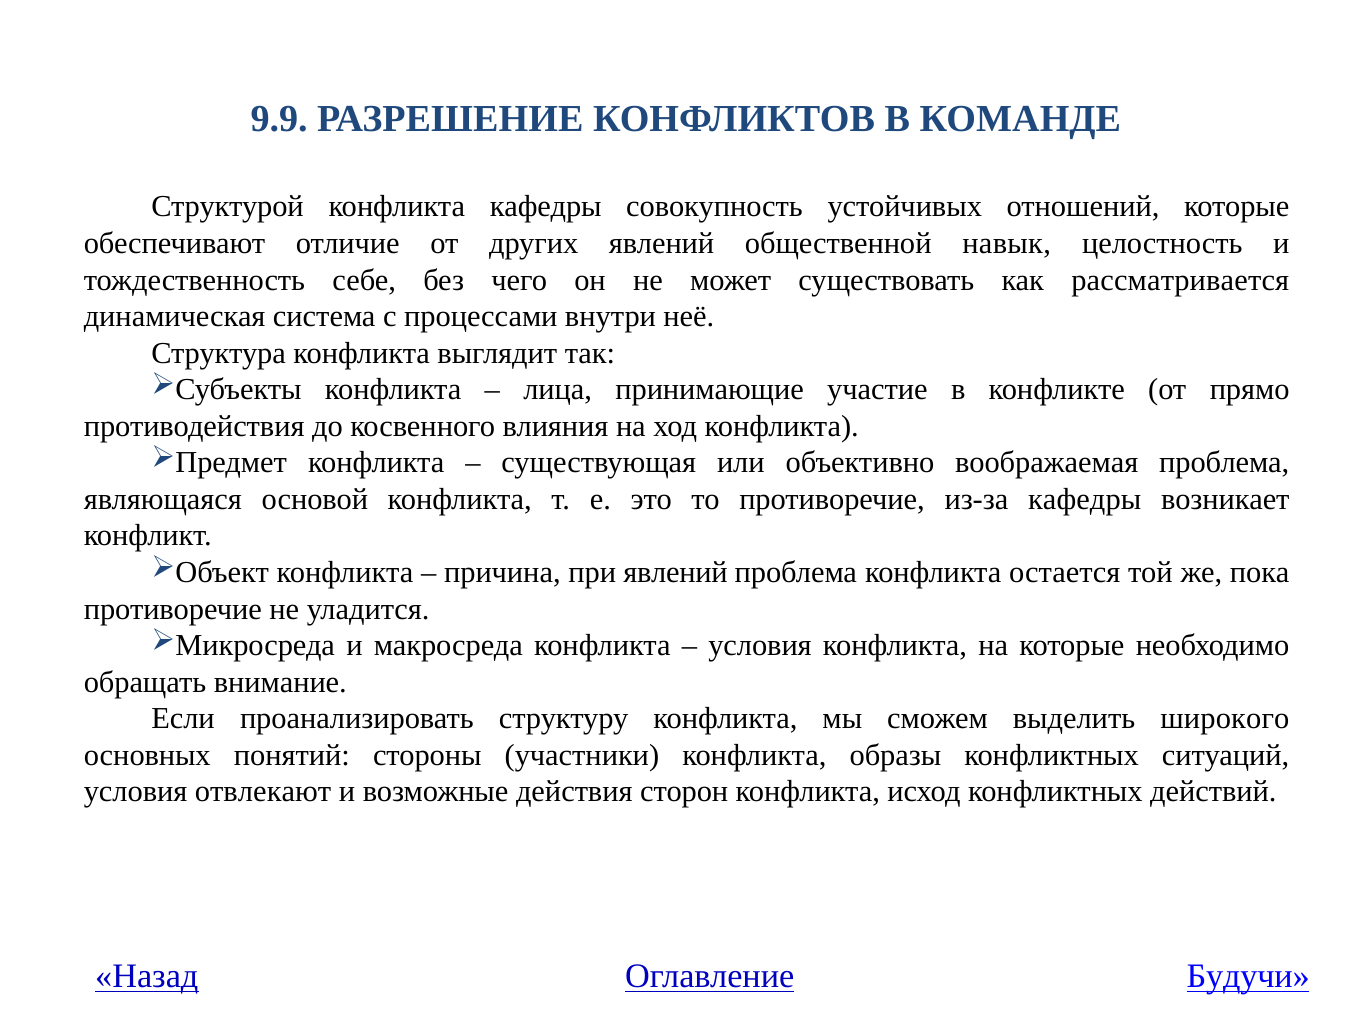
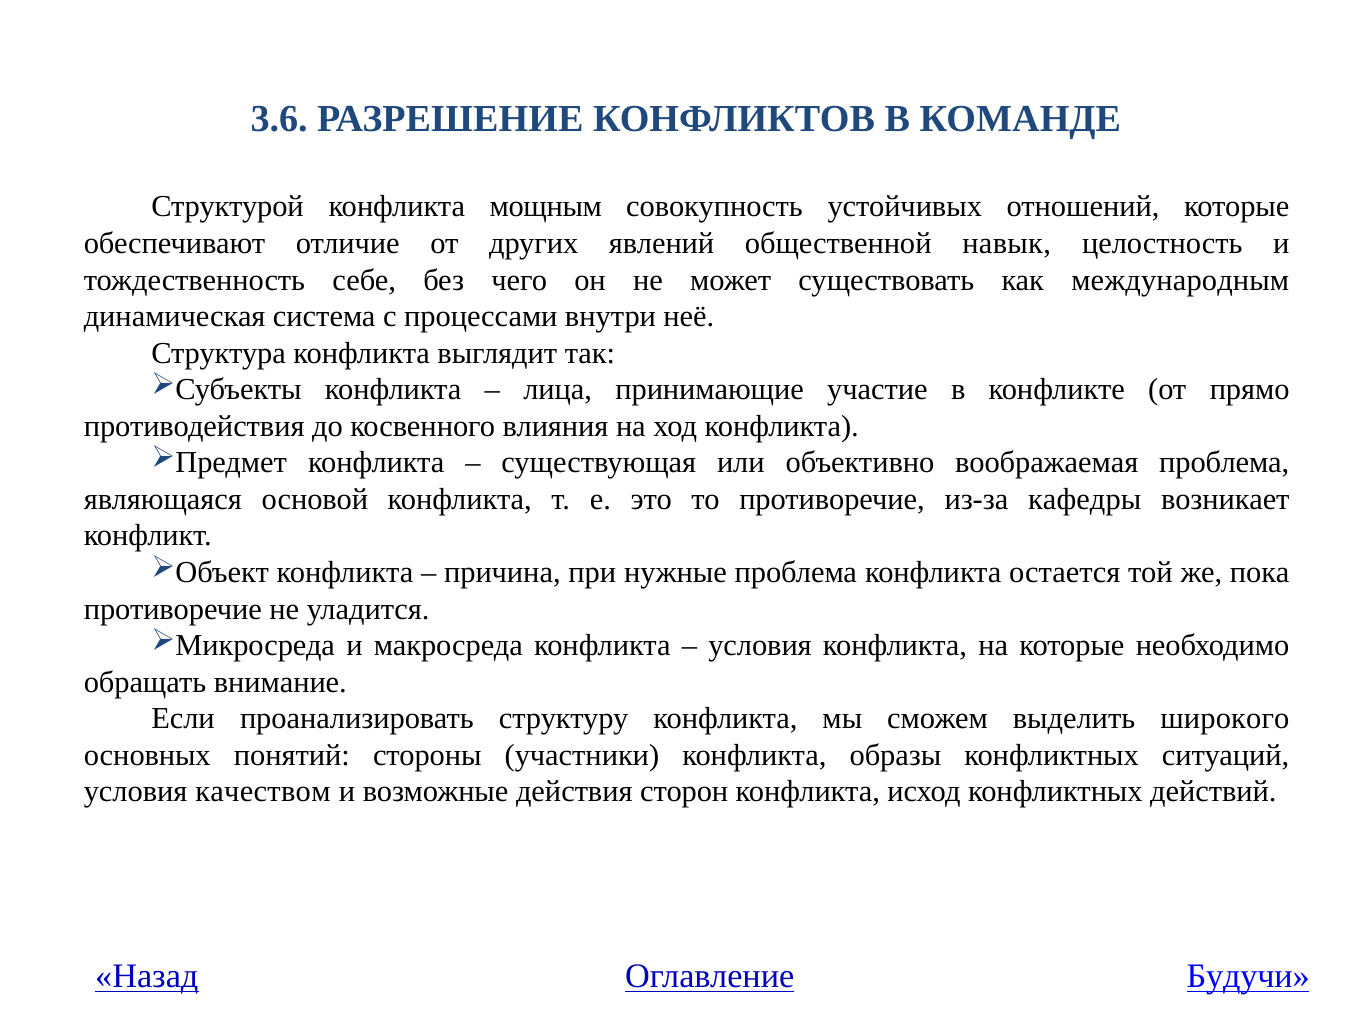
9.9: 9.9 -> 3.6
конфликта кафедры: кафедры -> мощным
рассматривается: рассматривается -> международным
при явлений: явлений -> нужные
отвлекают: отвлекают -> качеством
